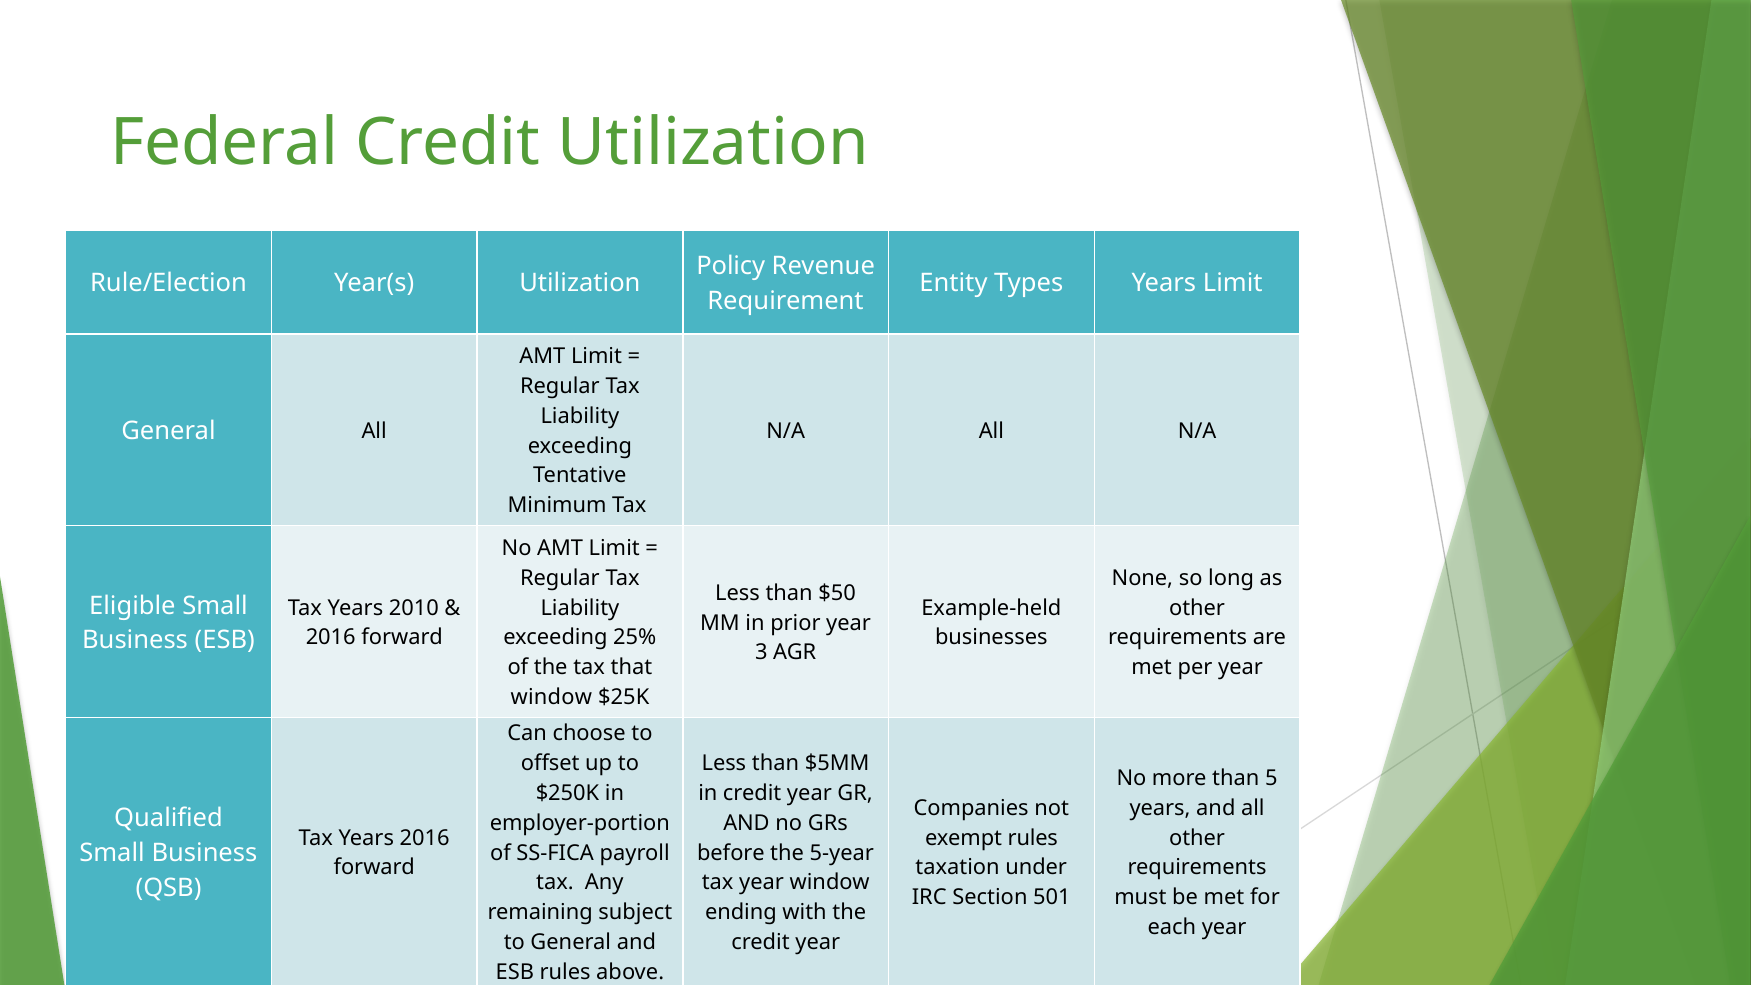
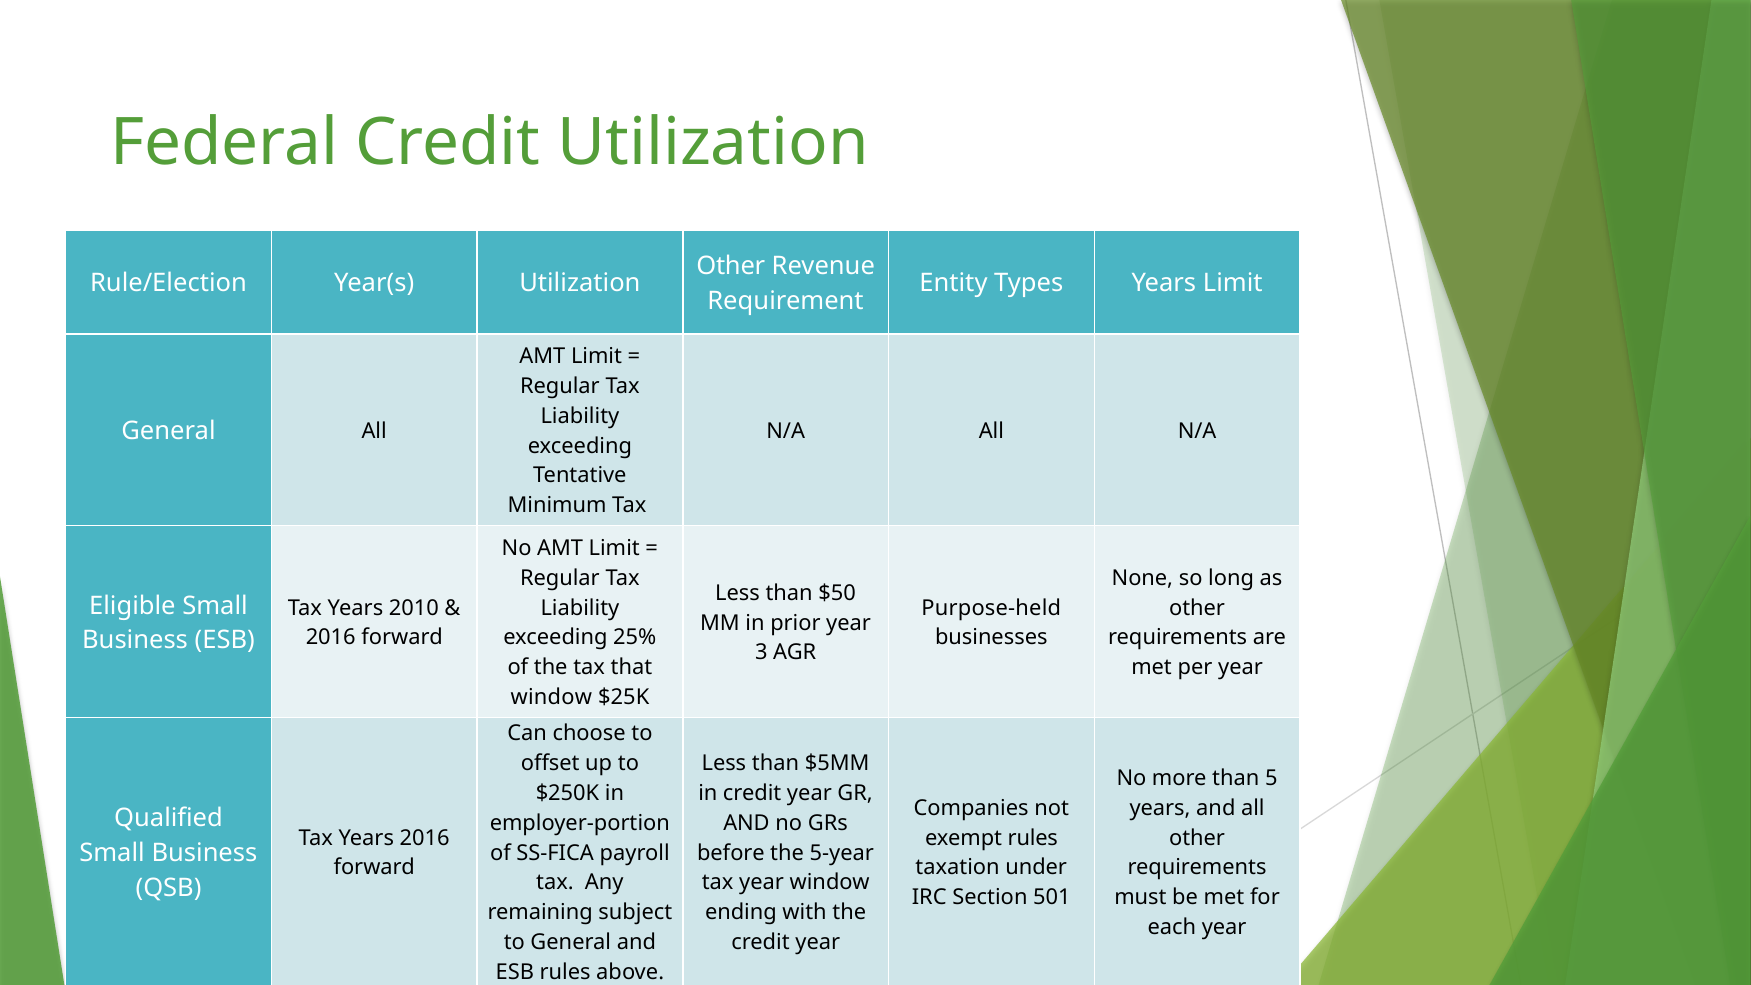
Policy at (731, 266): Policy -> Other
Example-held: Example-held -> Purpose-held
